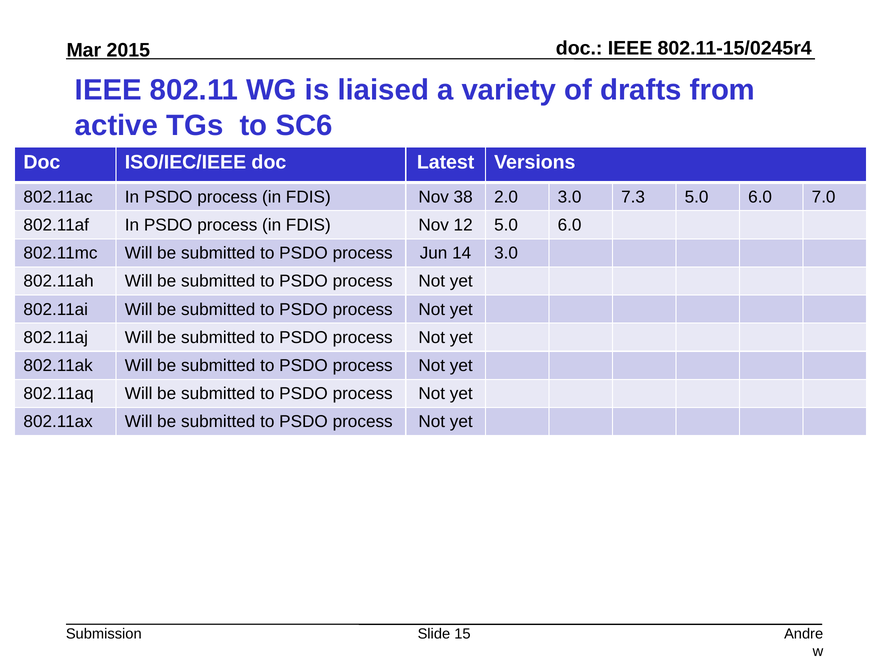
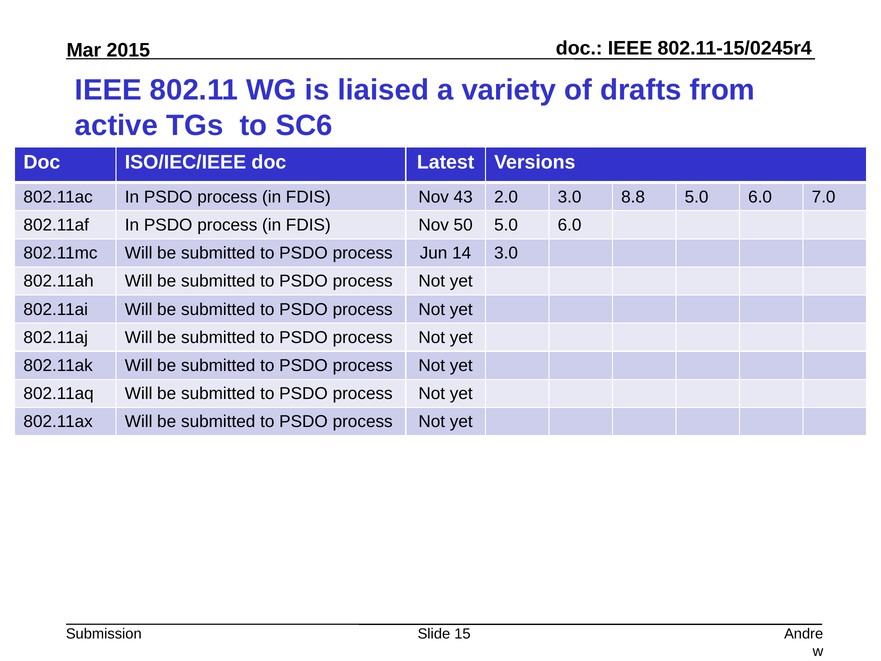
38: 38 -> 43
7.3: 7.3 -> 8.8
12: 12 -> 50
